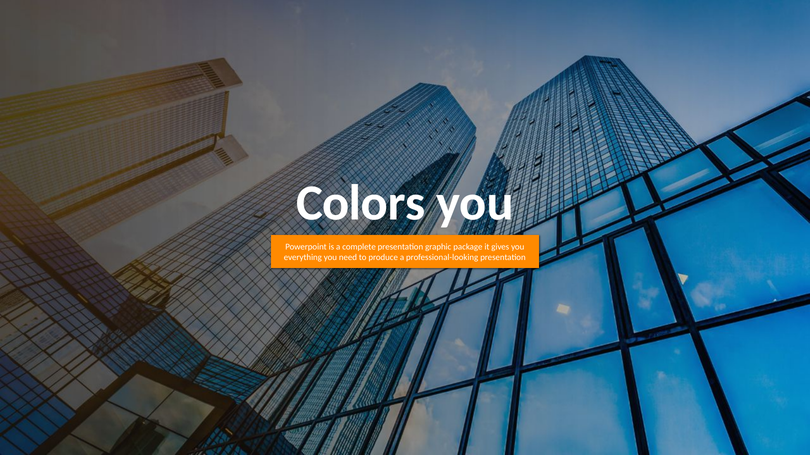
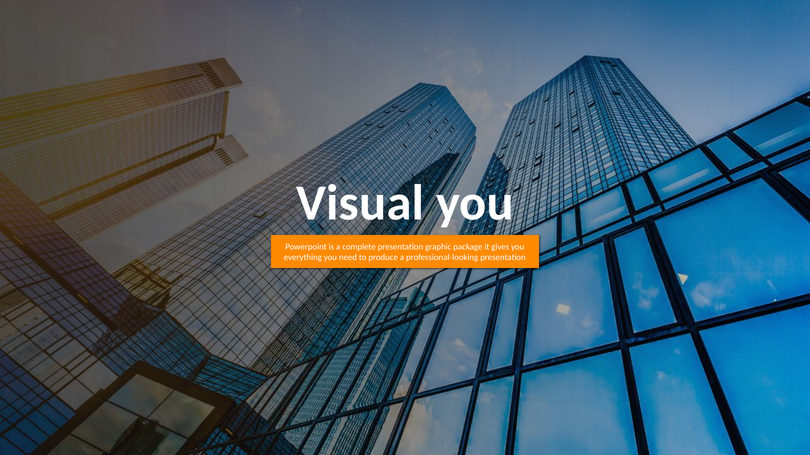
Colors: Colors -> Visual
